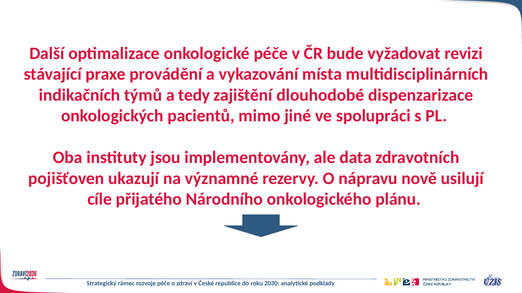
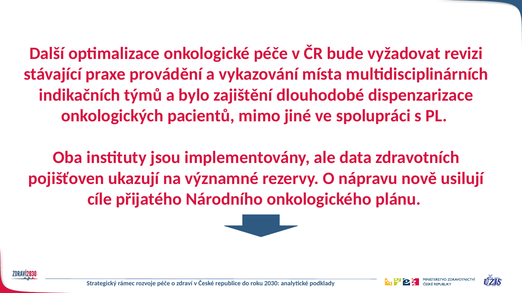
tedy: tedy -> bylo
